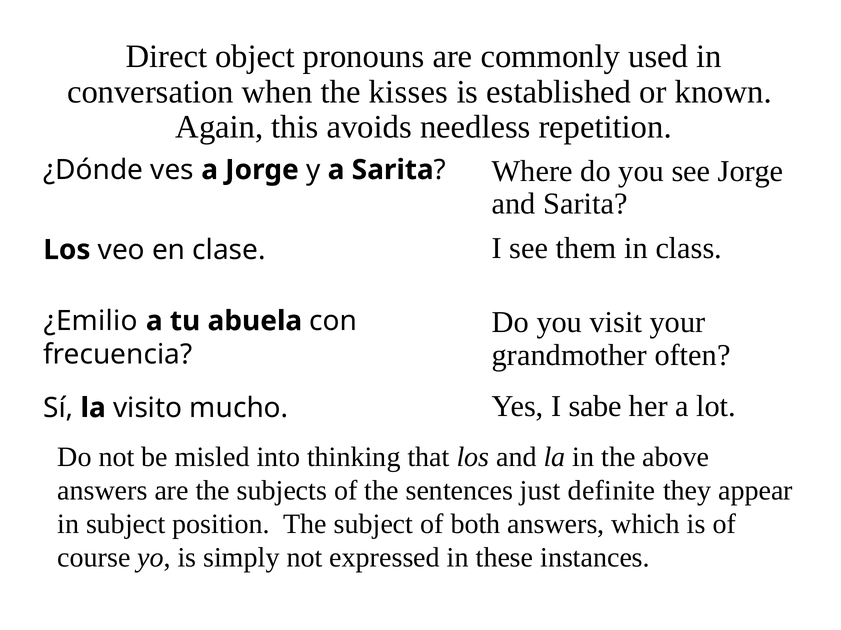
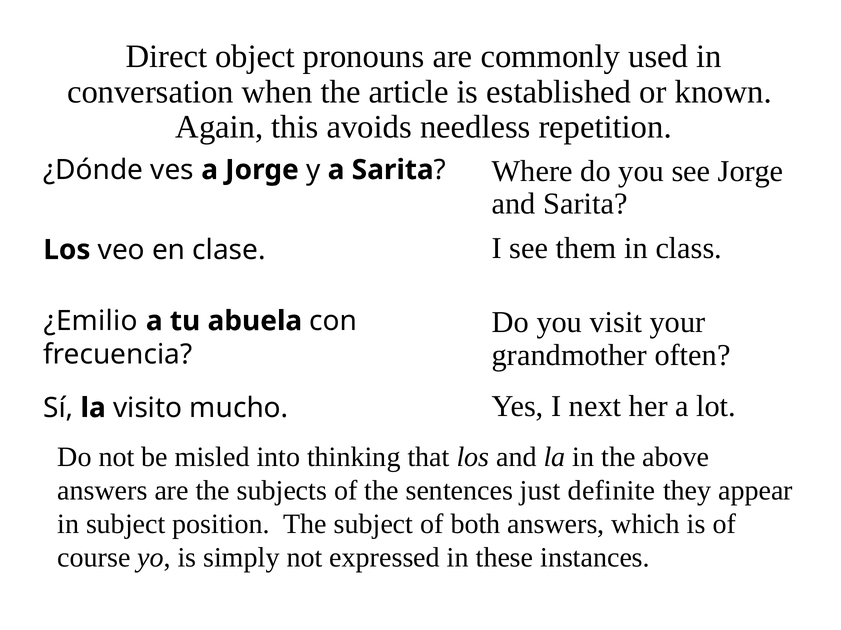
kisses: kisses -> article
sabe: sabe -> next
